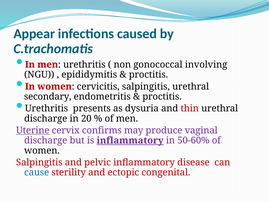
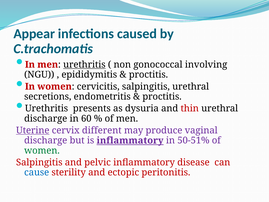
urethritis at (84, 65) underline: none -> present
secondary: secondary -> secretions
20: 20 -> 60
confirms: confirms -> different
50-60%: 50-60% -> 50-51%
women at (42, 150) colour: black -> green
congenital: congenital -> peritonitis
